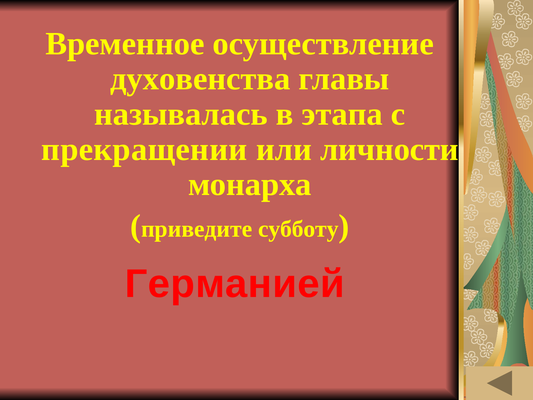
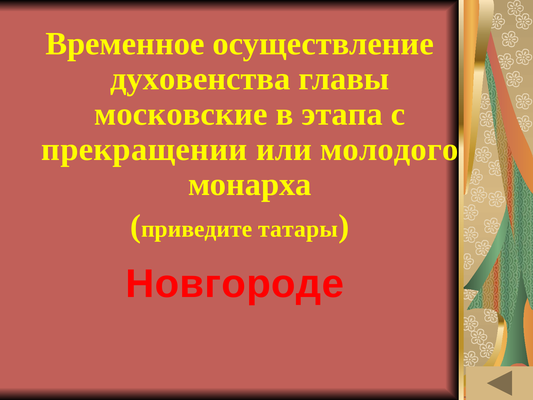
называлась: называлась -> московские
личности: личности -> молодого
субботу: субботу -> татары
Германией: Германией -> Новгороде
